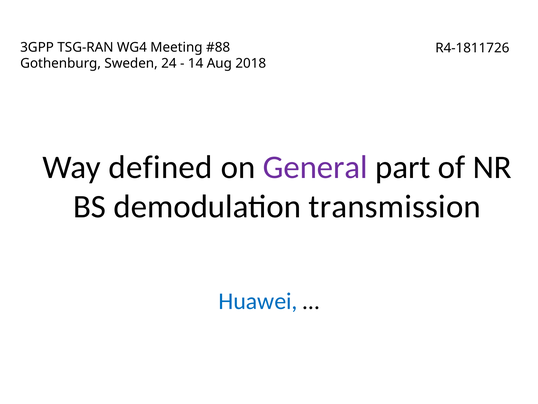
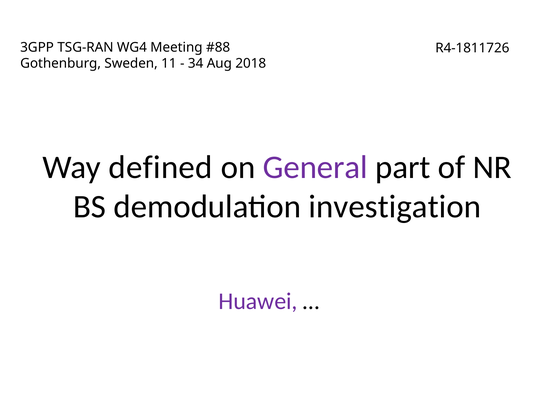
24: 24 -> 11
14: 14 -> 34
transmission: transmission -> investigation
Huawei colour: blue -> purple
